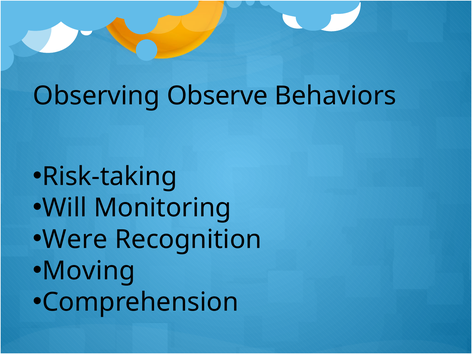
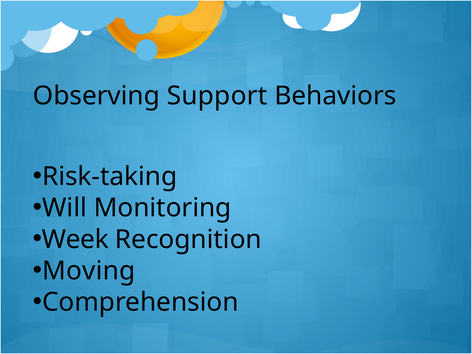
Observe: Observe -> Support
Were: Were -> Week
